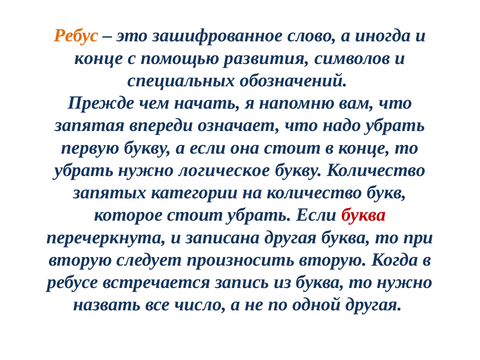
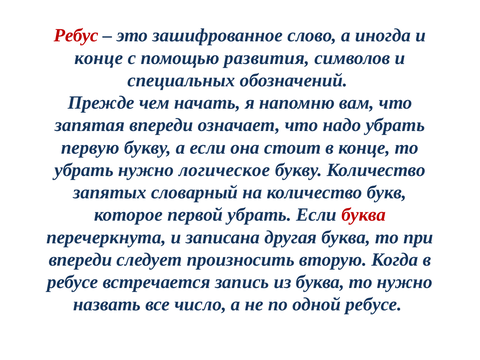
Ребус colour: orange -> red
категории: категории -> словарный
которое стоит: стоит -> первой
вторую at (80, 260): вторую -> впереди
одной другая: другая -> ребусе
